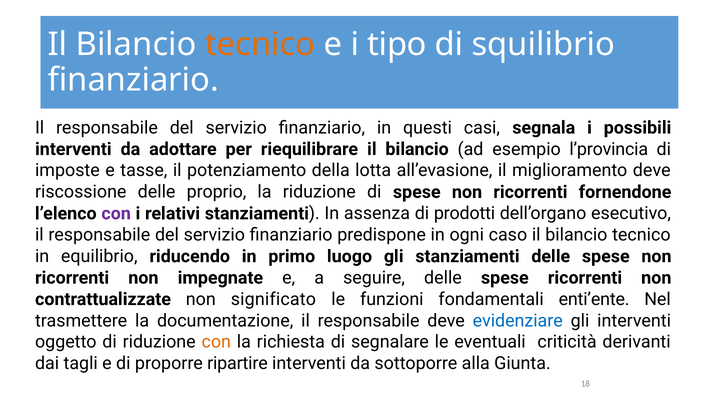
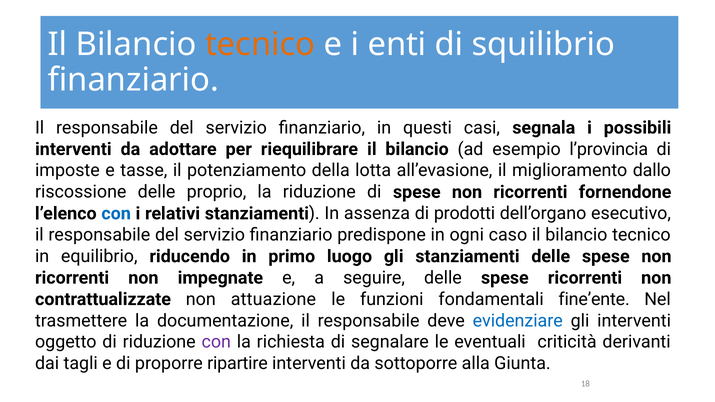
tipo: tipo -> enti
miglioramento deve: deve -> dallo
con at (116, 214) colour: purple -> blue
significato: significato -> attuazione
enti’ente: enti’ente -> fine’ente
con at (216, 342) colour: orange -> purple
